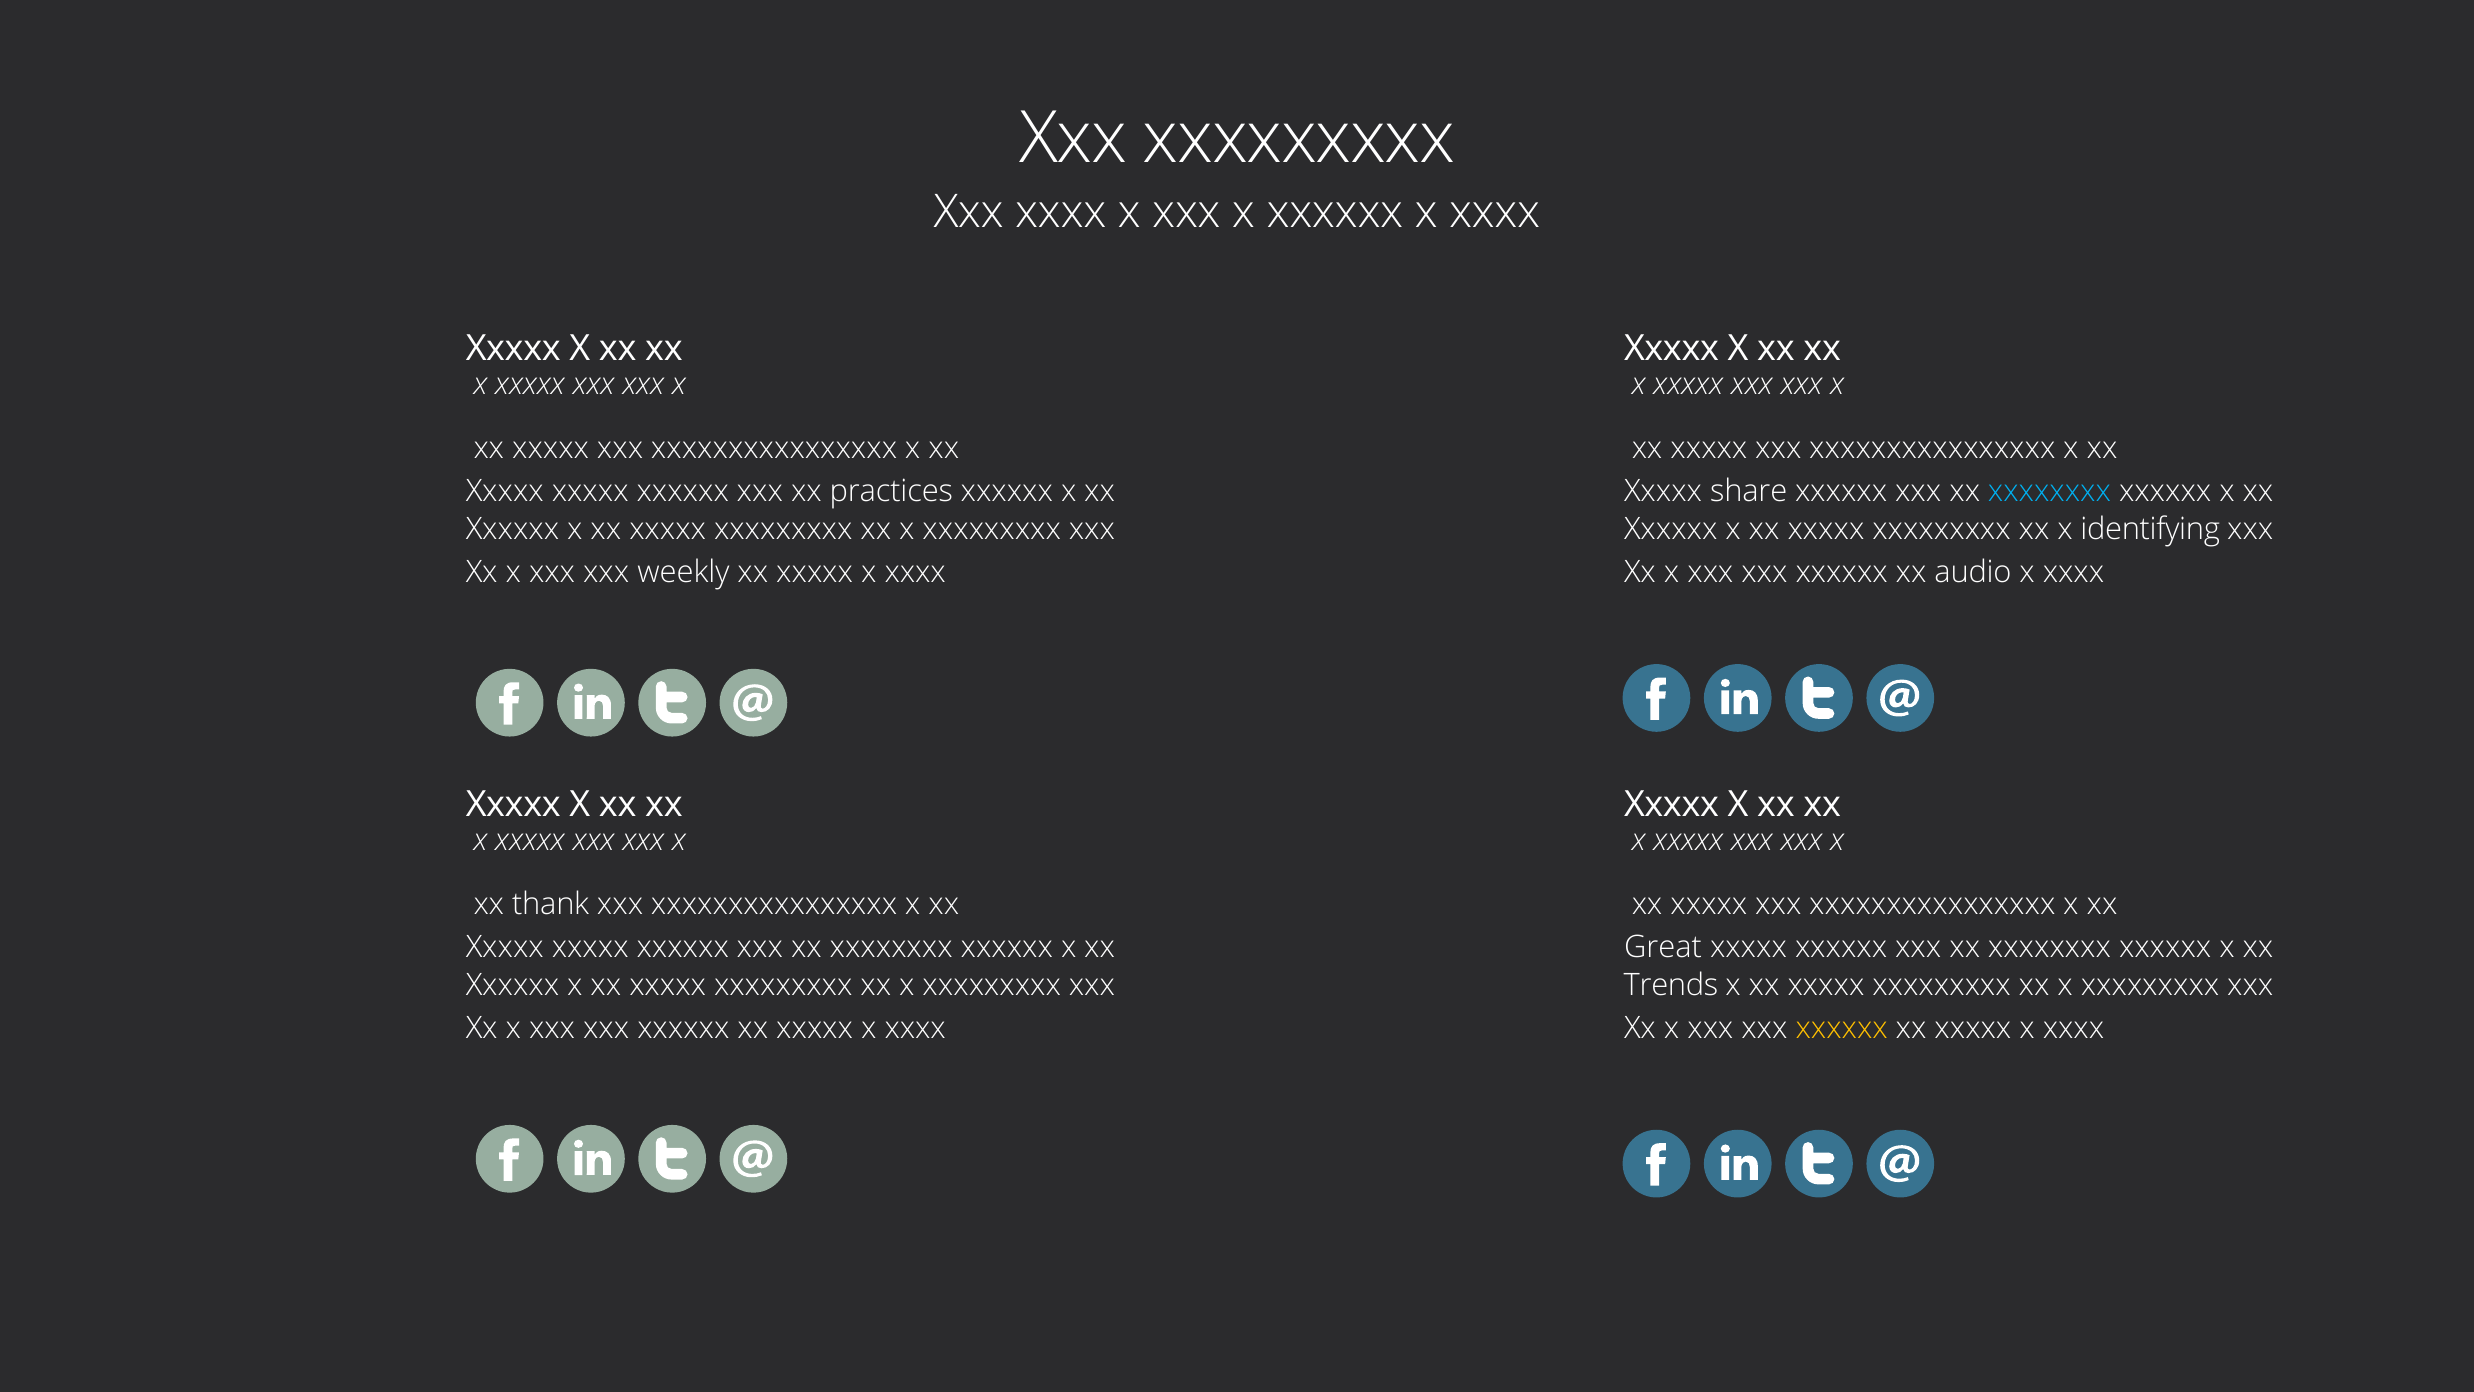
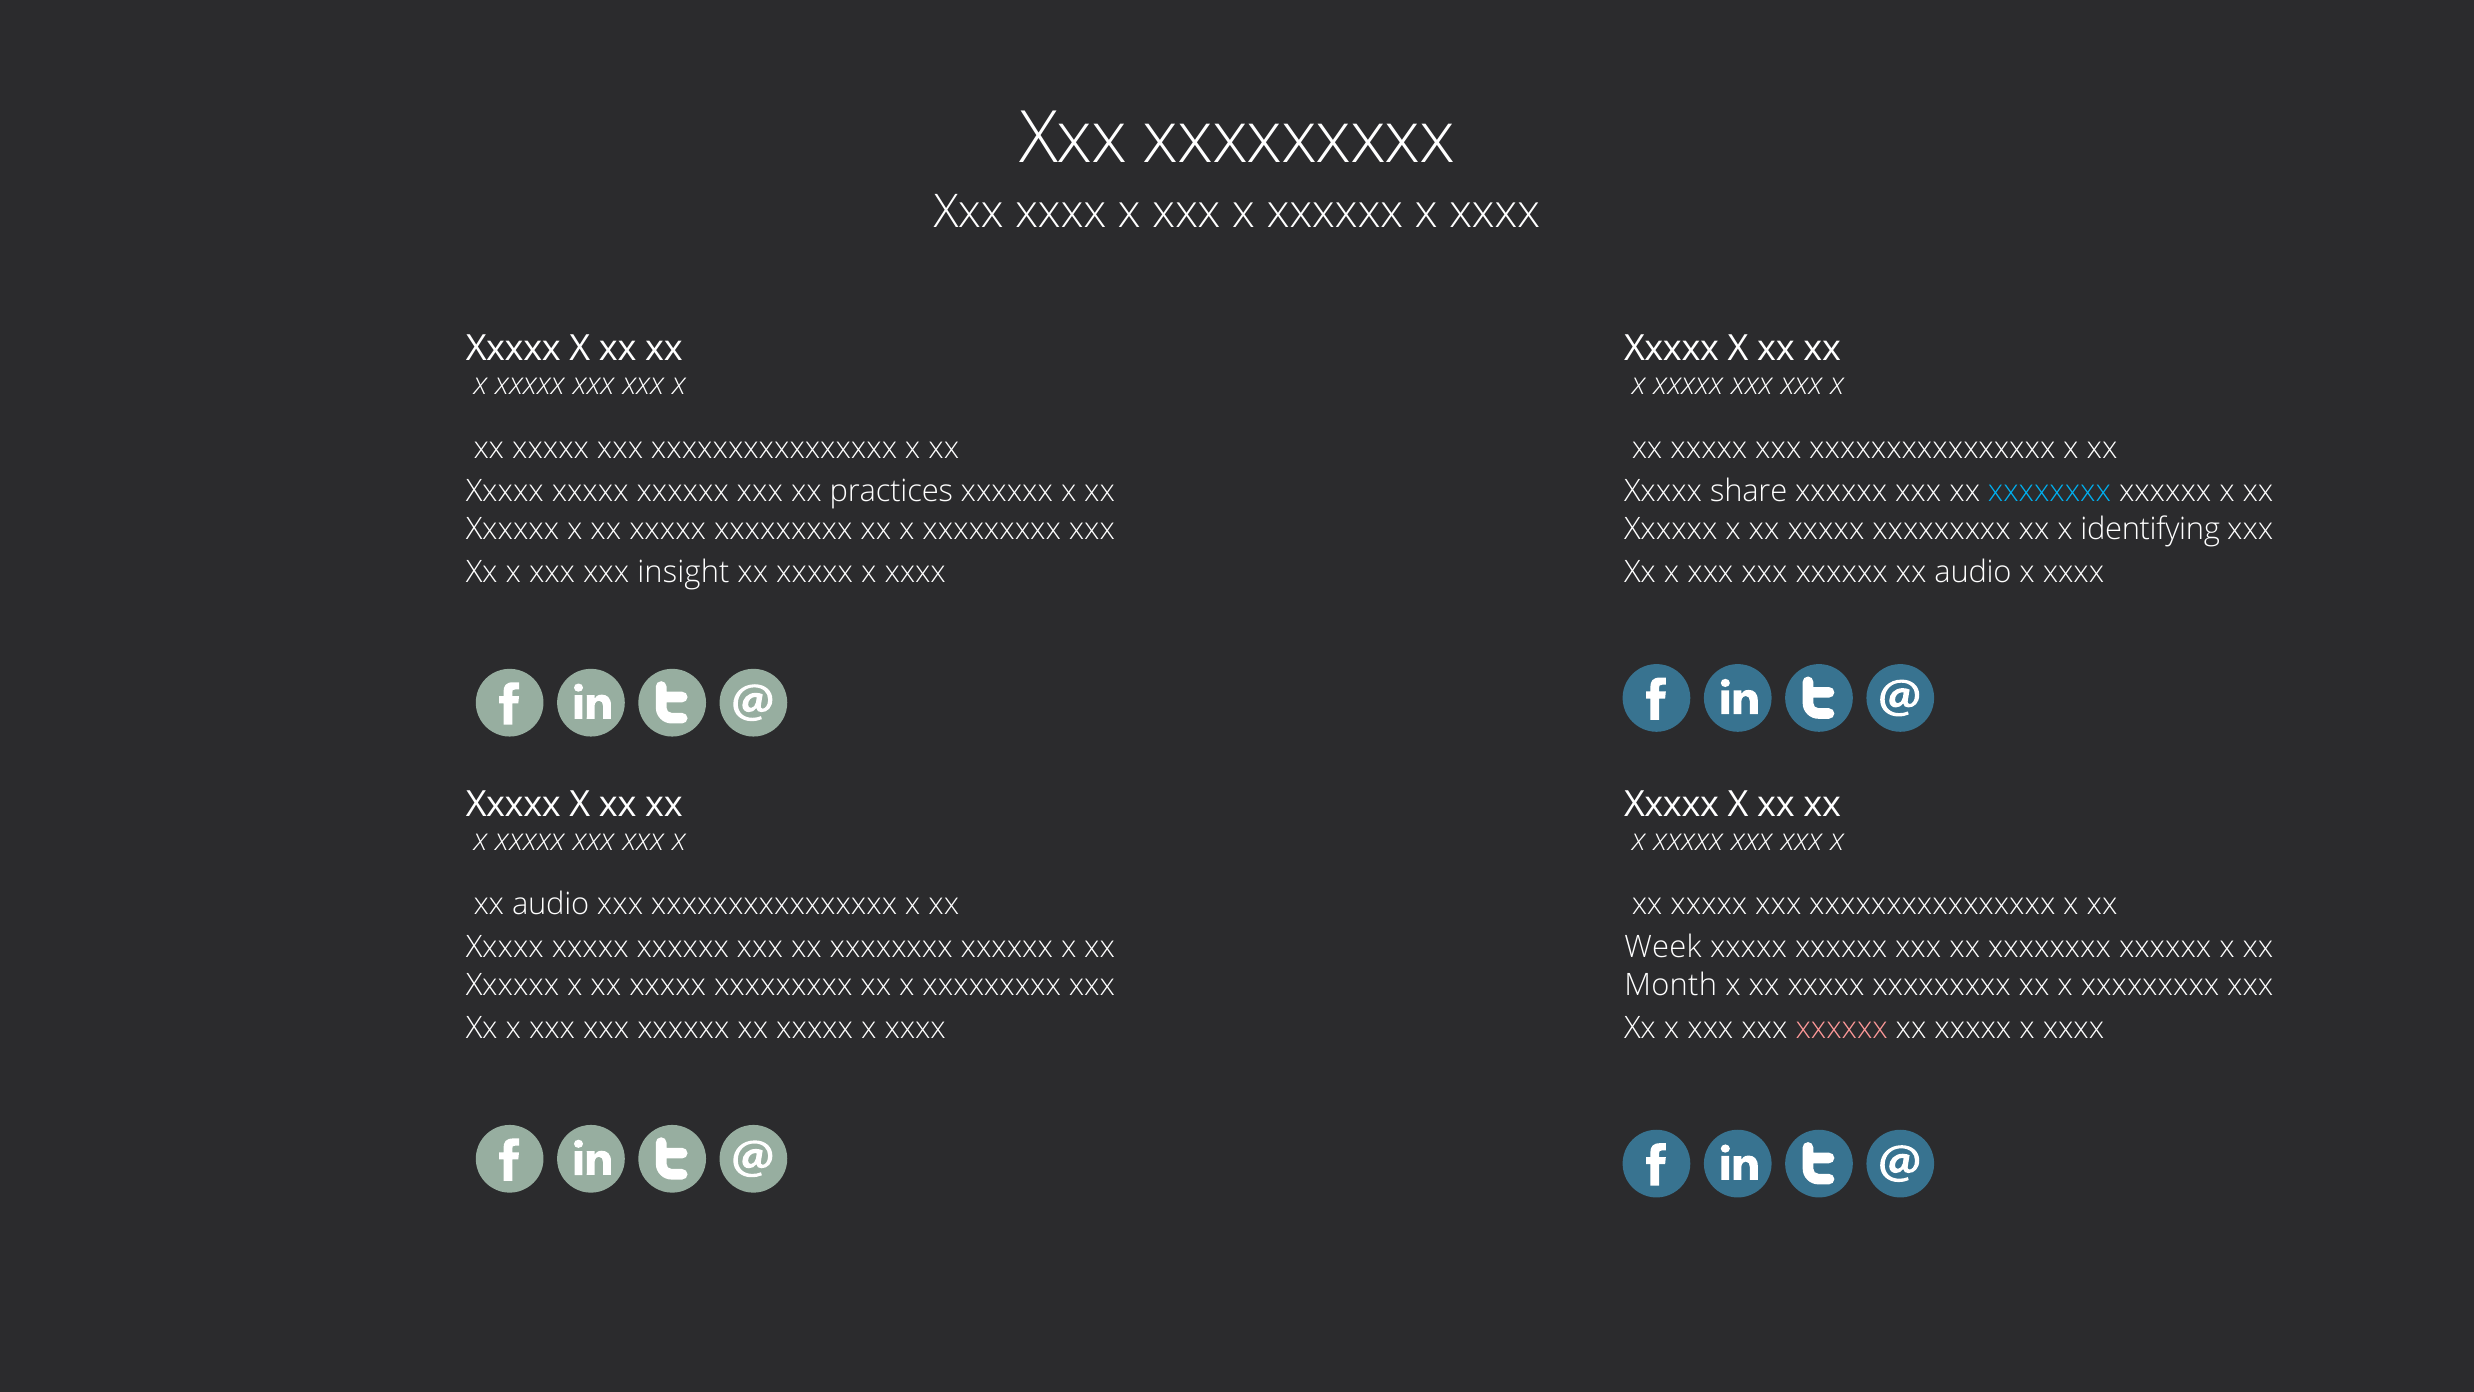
weekly: weekly -> insight
thank at (551, 904): thank -> audio
Great: Great -> Week
Trends: Trends -> Month
xxxxxx at (1842, 1028) colour: yellow -> pink
